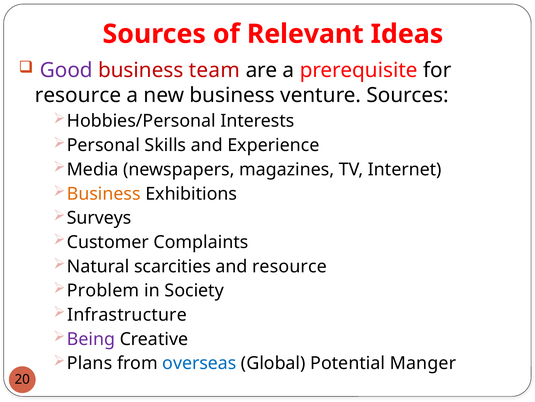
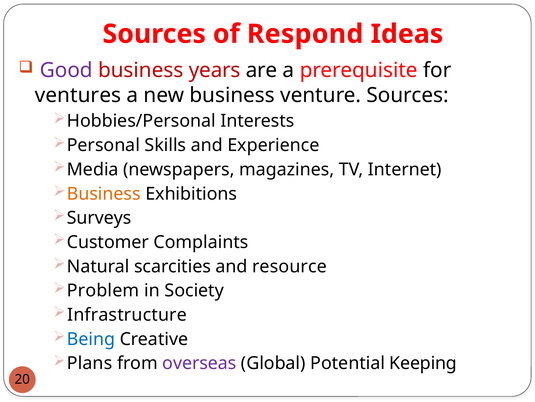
Relevant: Relevant -> Respond
team: team -> years
resource at (78, 95): resource -> ventures
Being colour: purple -> blue
overseas colour: blue -> purple
Manger: Manger -> Keeping
